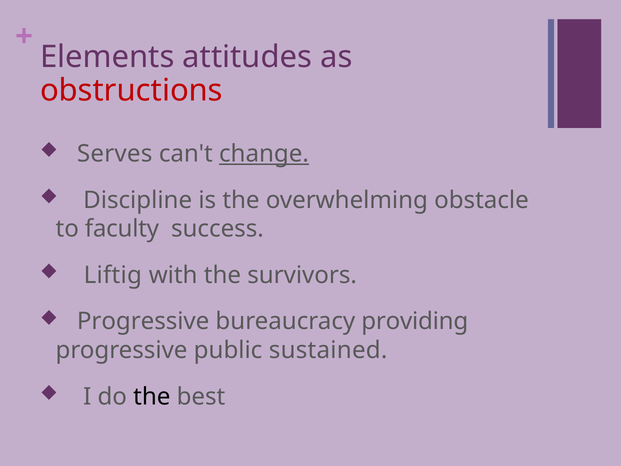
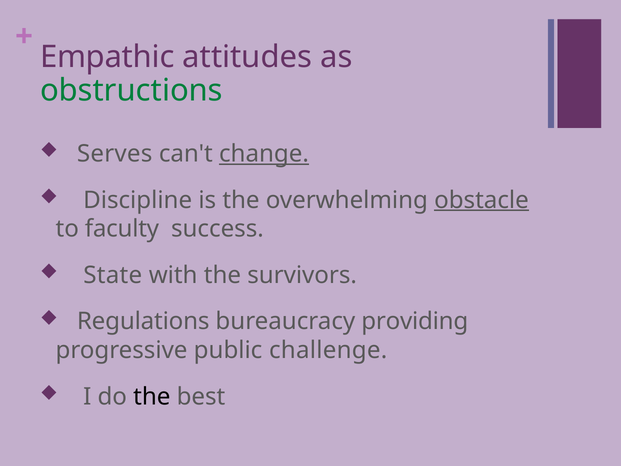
Elements: Elements -> Empathic
obstructions colour: red -> green
obstacle underline: none -> present
Liftig: Liftig -> State
Progressive at (143, 321): Progressive -> Regulations
sustained: sustained -> challenge
